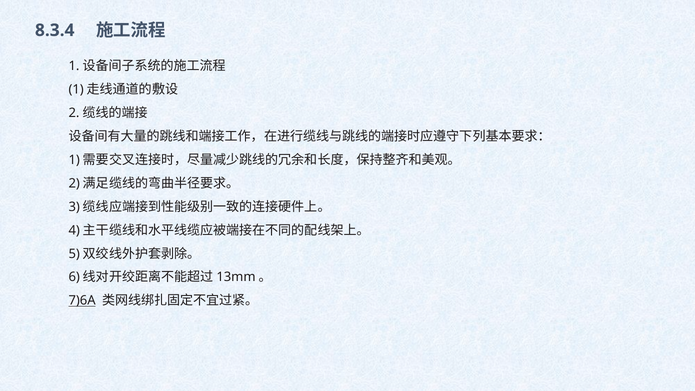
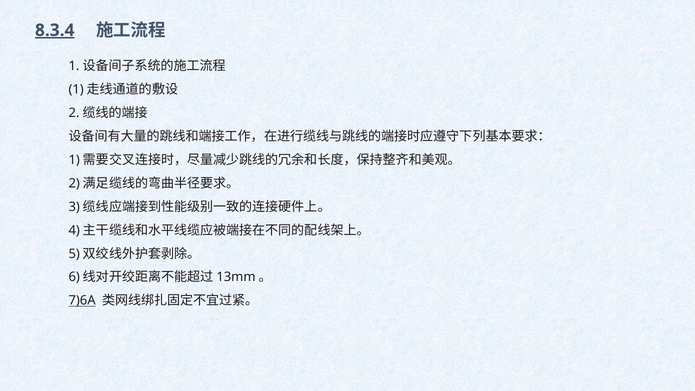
8.3.4 underline: none -> present
